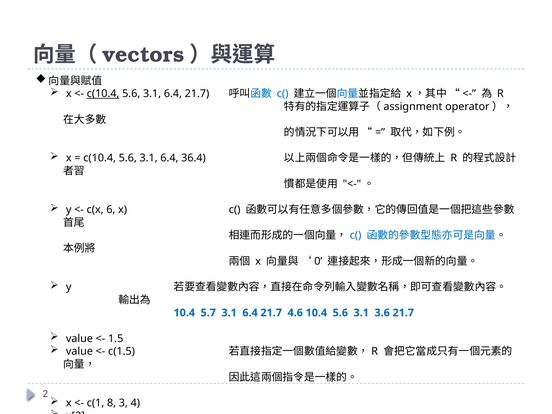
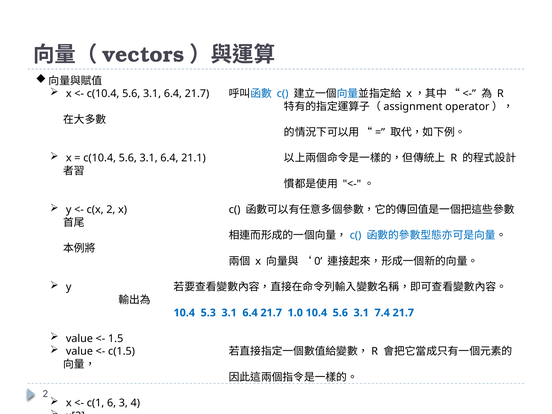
c(10.4 at (103, 94) underline: present -> none
36.4: 36.4 -> 21.1
c(x 6: 6 -> 2
5.7: 5.7 -> 5.3
4.6: 4.6 -> 1.0
3.6: 3.6 -> 7.4
8: 8 -> 6
